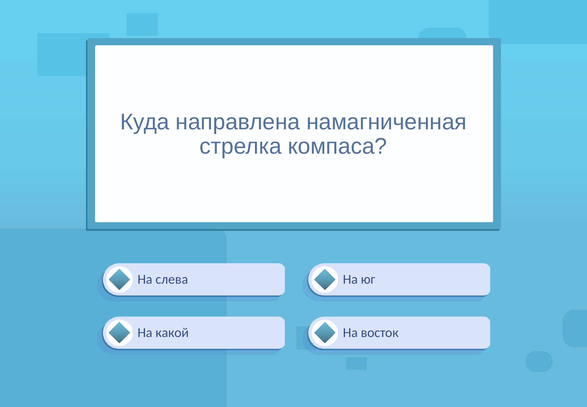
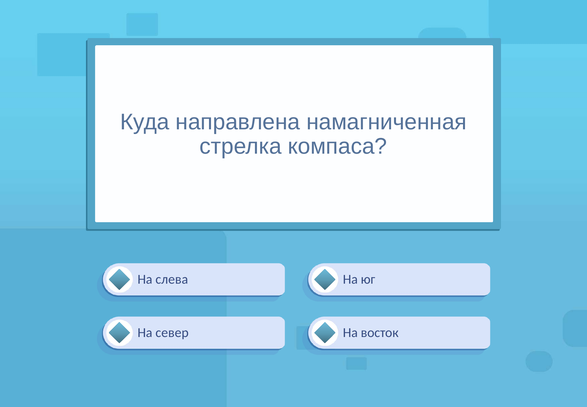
какой: какой -> север
